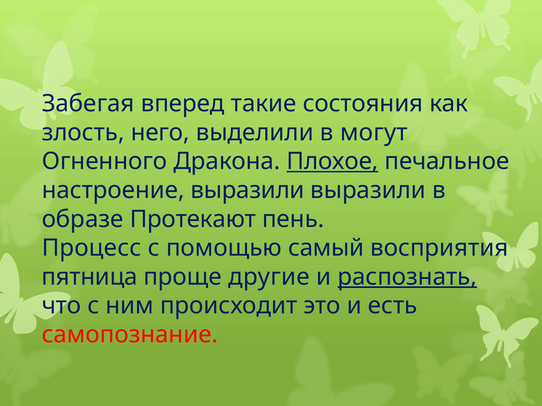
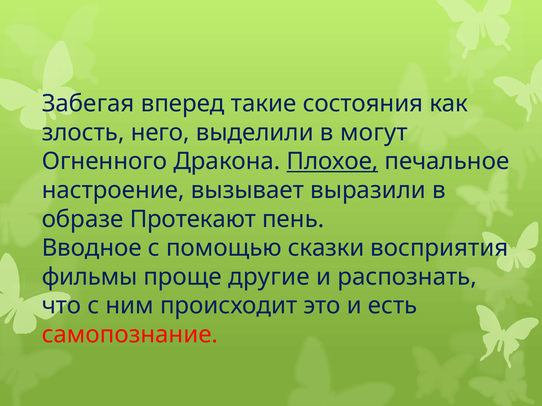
настроение выразили: выразили -> вызывает
Процесс: Процесс -> Вводное
самый: самый -> сказки
пятница: пятница -> фильмы
распознать underline: present -> none
